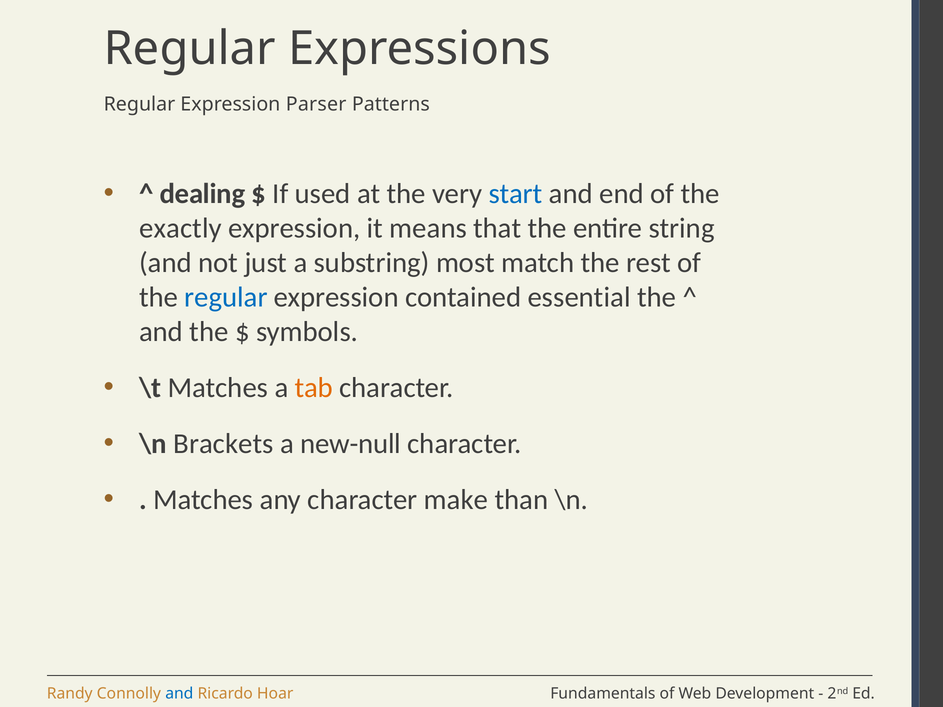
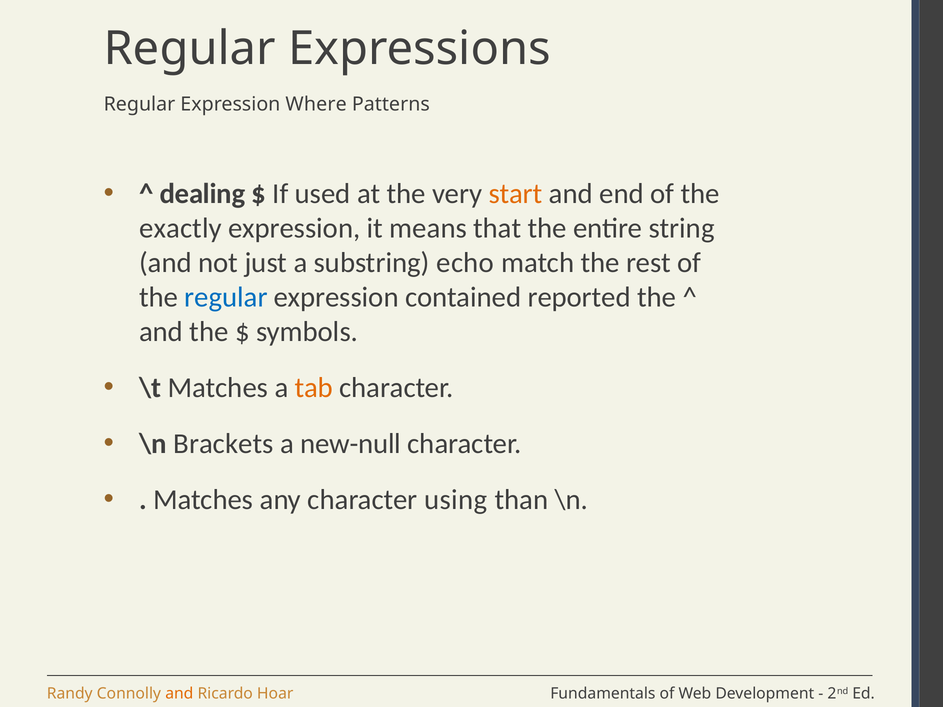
Parser: Parser -> Where
start colour: blue -> orange
most: most -> echo
essential: essential -> reported
make: make -> using
and at (179, 694) colour: blue -> orange
